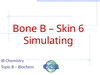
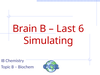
Bone: Bone -> Brain
Skin: Skin -> Last
